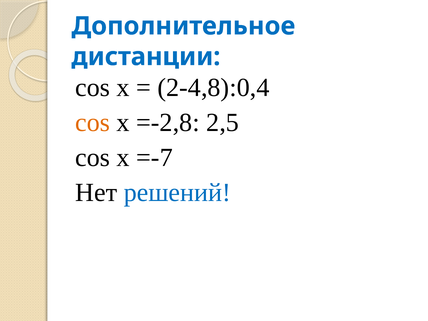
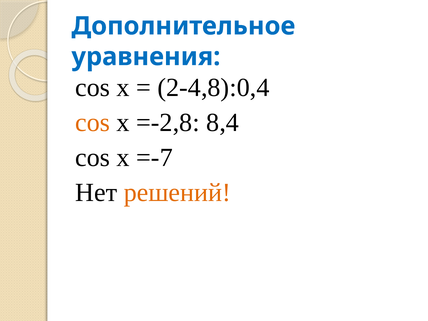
дистанции: дистанции -> уравнения
2,5: 2,5 -> 8,4
решений colour: blue -> orange
